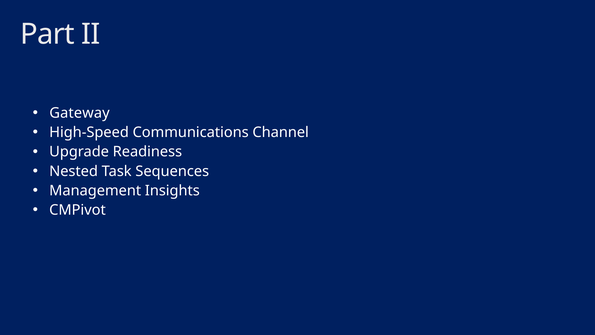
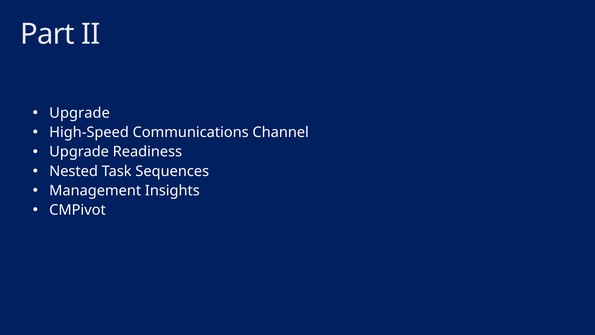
Gateway at (80, 113): Gateway -> Upgrade
